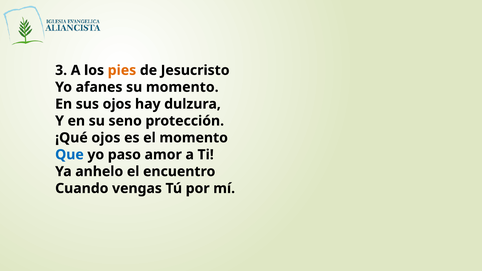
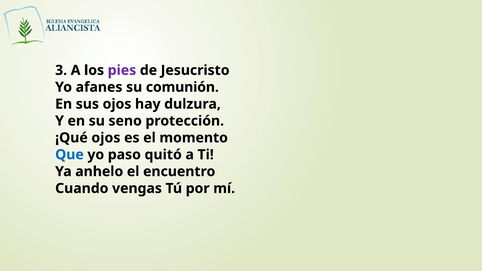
pies colour: orange -> purple
su momento: momento -> comunión
amor: amor -> quitó
